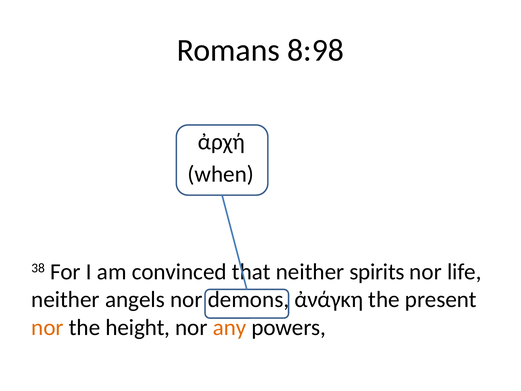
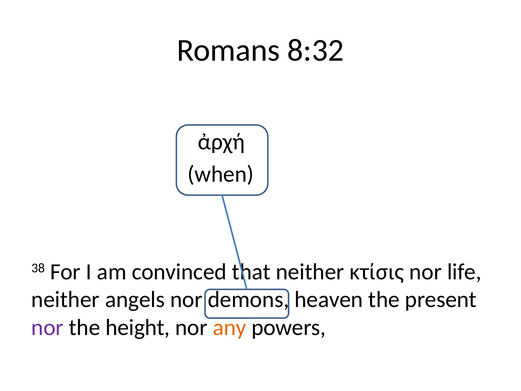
8:98: 8:98 -> 8:32
spirits: spirits -> κτίσις
ἀνάγκη: ἀνάγκη -> heaven
nor at (47, 327) colour: orange -> purple
